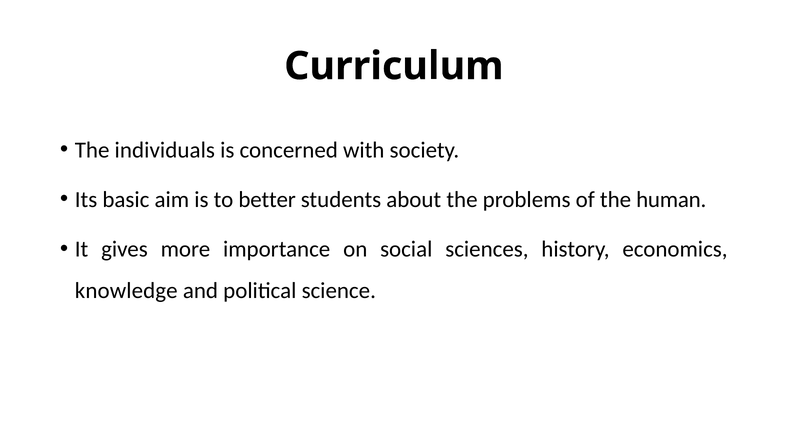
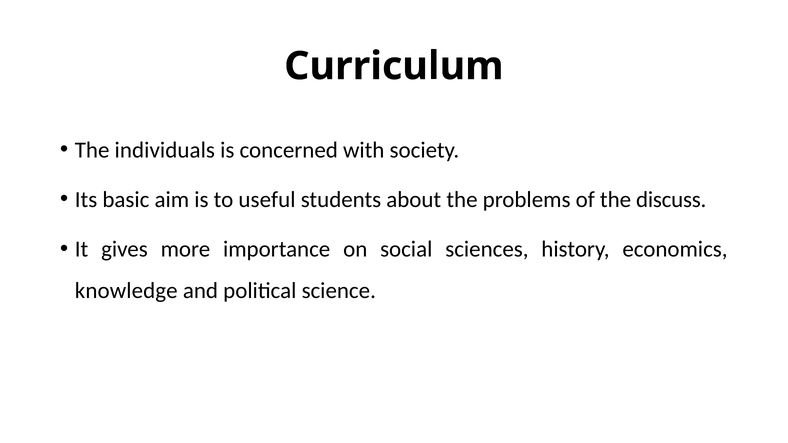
better: better -> useful
human: human -> discuss
